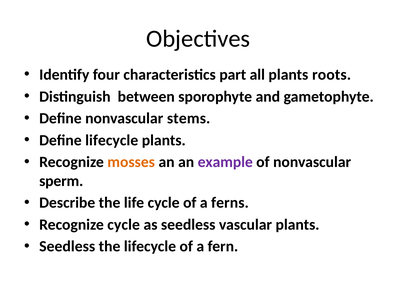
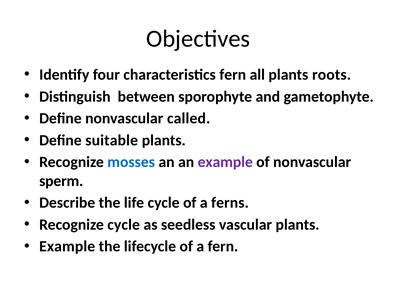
characteristics part: part -> fern
stems: stems -> called
Define lifecycle: lifecycle -> suitable
mosses colour: orange -> blue
Seedless at (67, 247): Seedless -> Example
